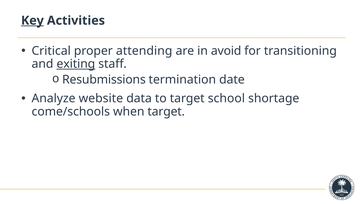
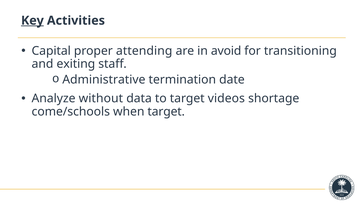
Critical: Critical -> Capital
exiting underline: present -> none
Resubmissions: Resubmissions -> Administrative
website: website -> without
school: school -> videos
